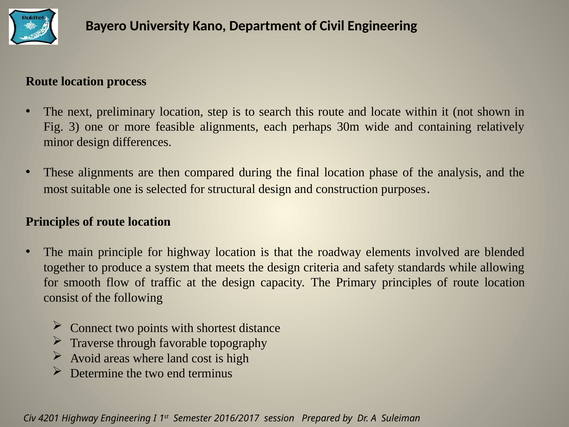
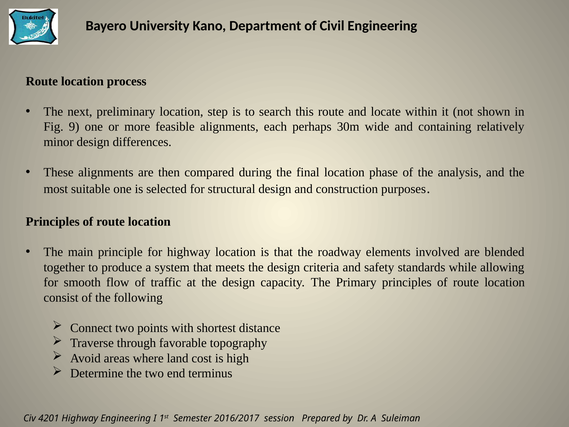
3: 3 -> 9
